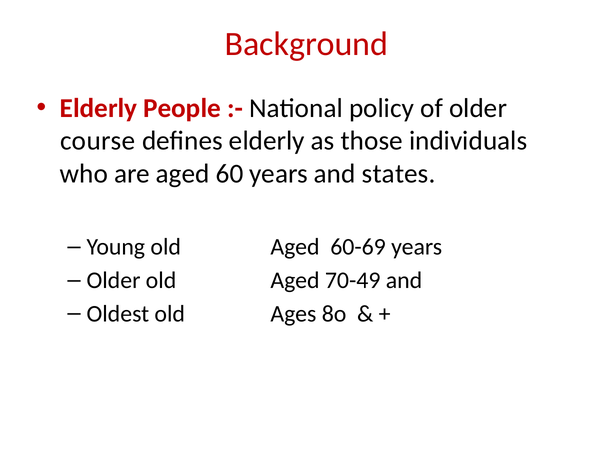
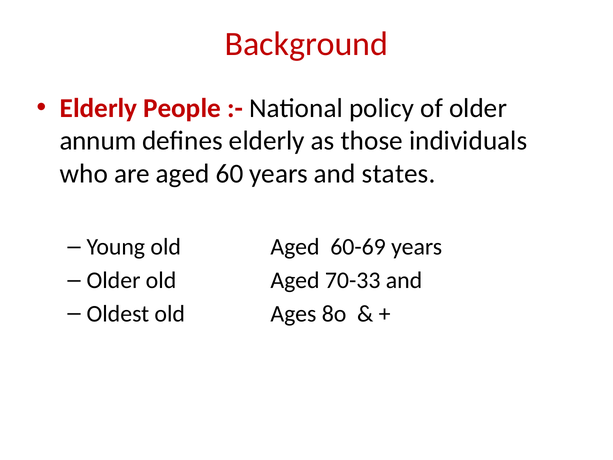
course: course -> annum
70-49: 70-49 -> 70-33
